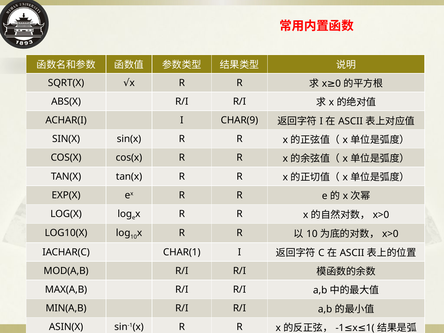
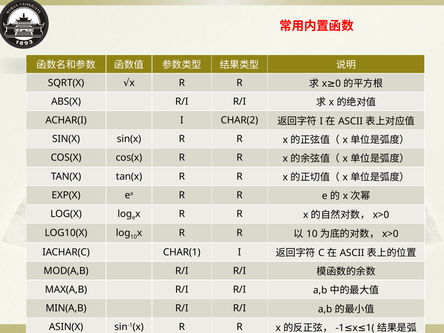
CHAR(9: CHAR(9 -> CHAR(2
